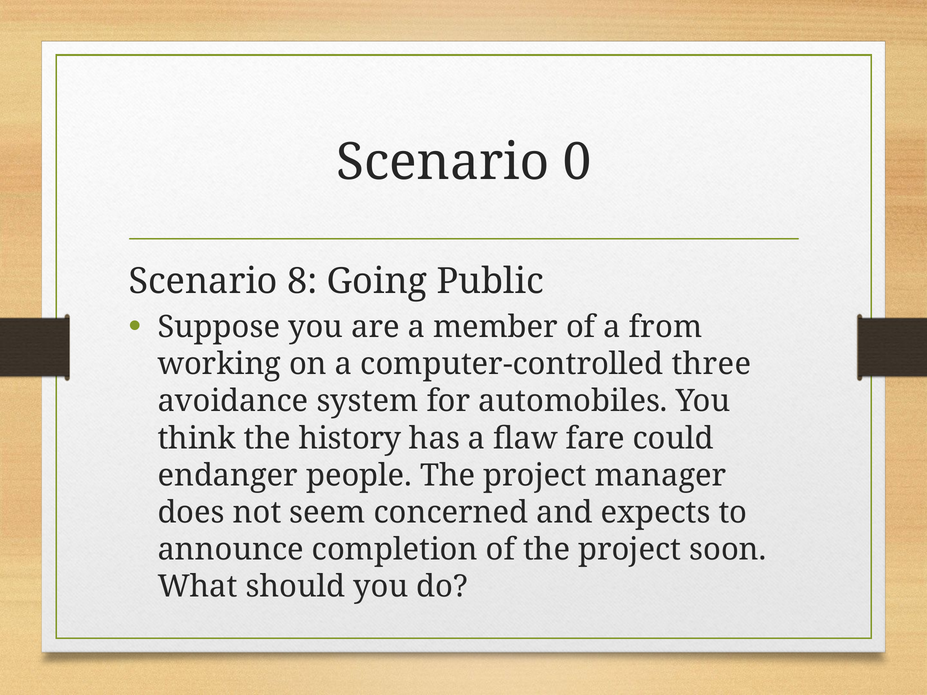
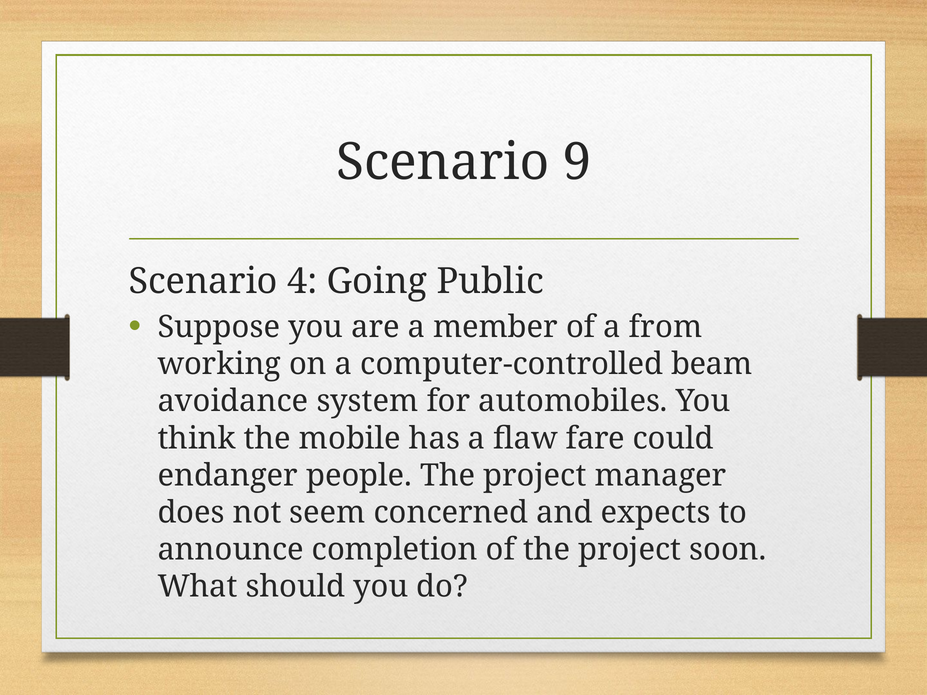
0: 0 -> 9
8: 8 -> 4
three: three -> beam
history: history -> mobile
